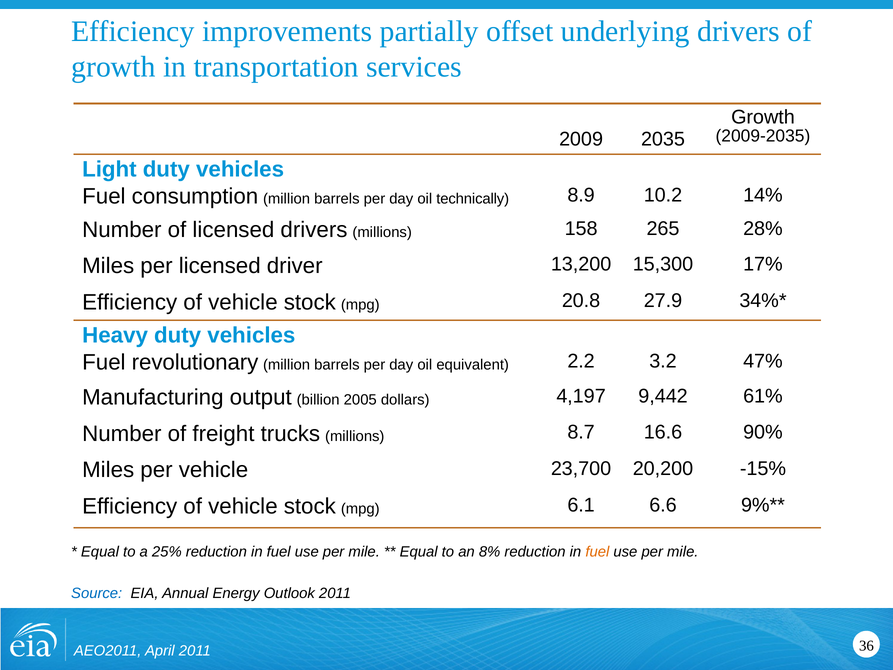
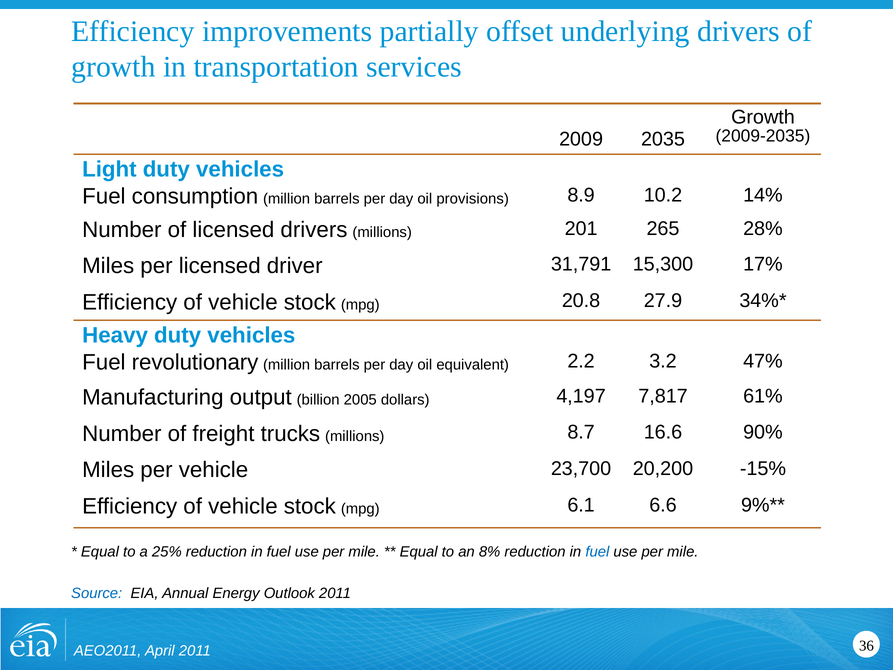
technically: technically -> provisions
158: 158 -> 201
13,200: 13,200 -> 31,791
9,442: 9,442 -> 7,817
fuel at (597, 552) colour: orange -> blue
